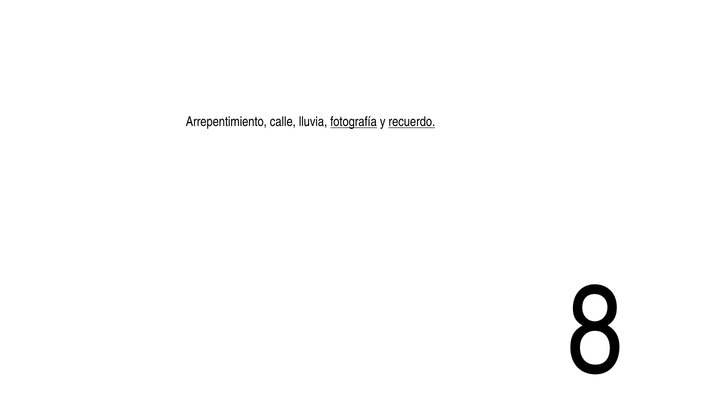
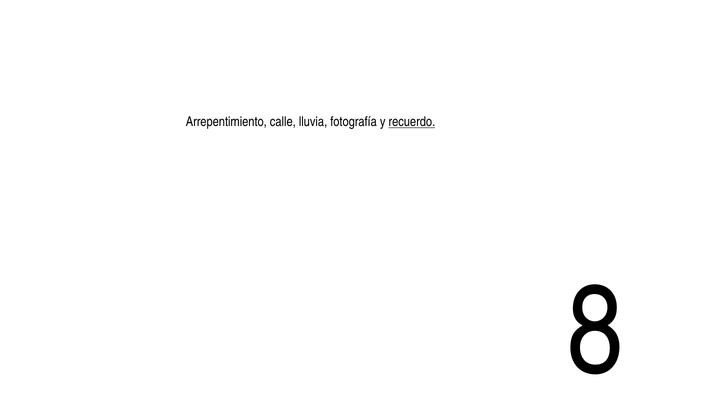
fotografía underline: present -> none
